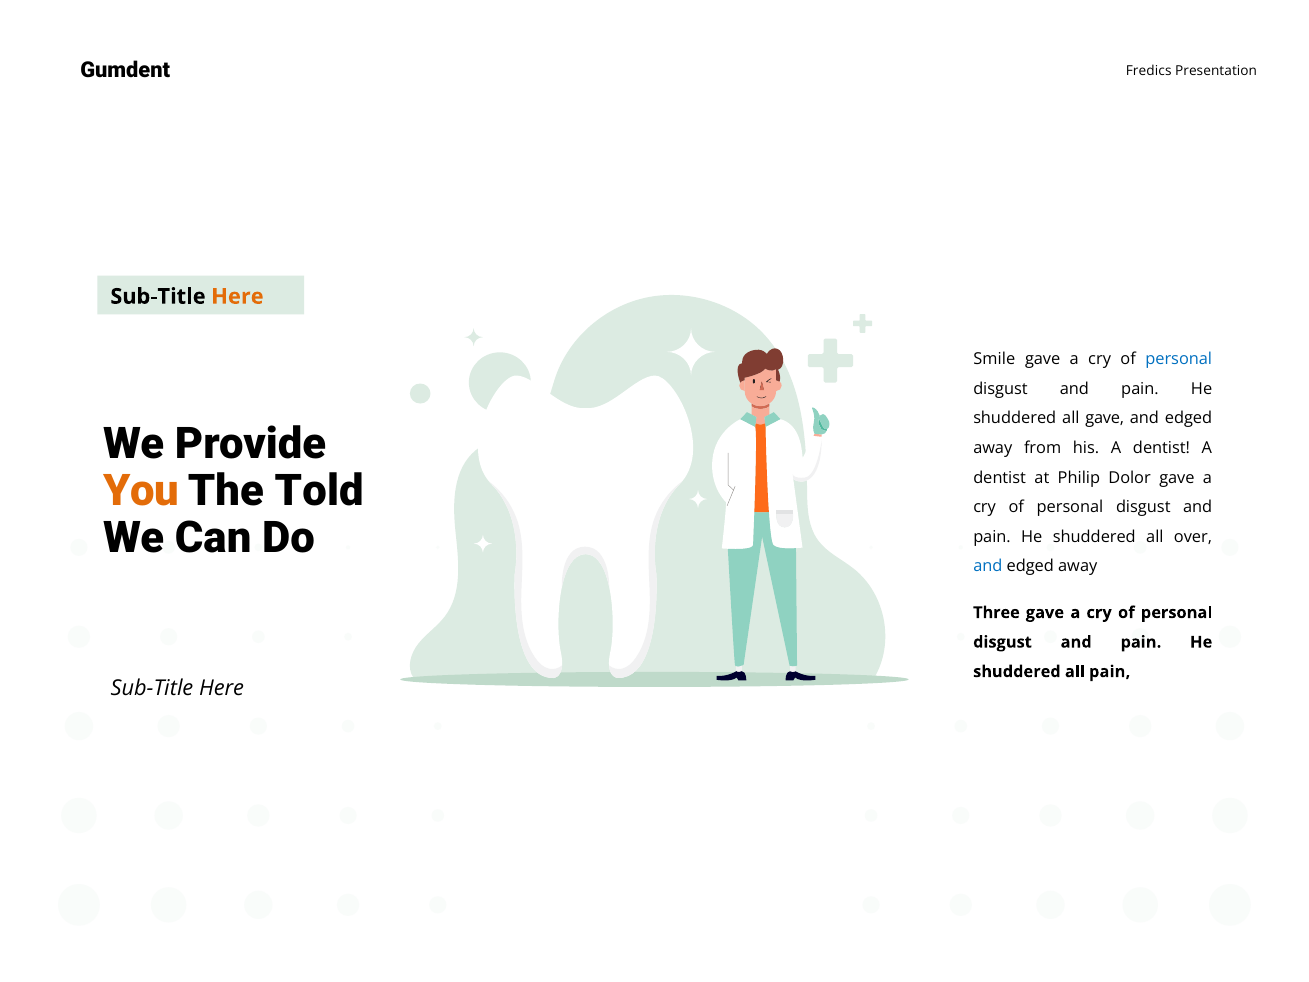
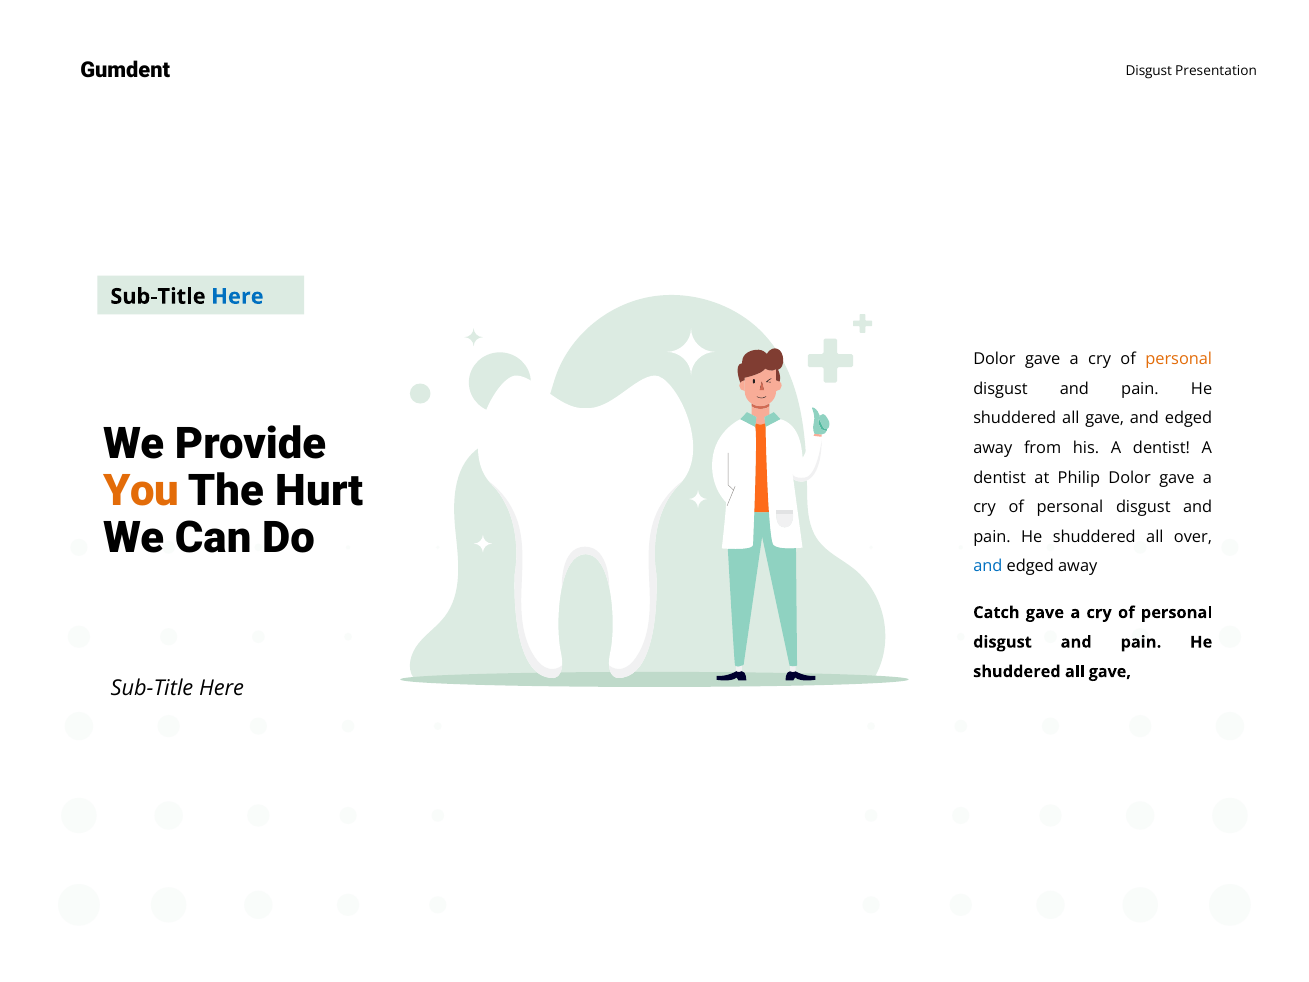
Fredics at (1149, 71): Fredics -> Disgust
Here at (237, 296) colour: orange -> blue
Smile at (994, 359): Smile -> Dolor
personal at (1179, 359) colour: blue -> orange
Told: Told -> Hurt
Three: Three -> Catch
pain at (1110, 672): pain -> gave
